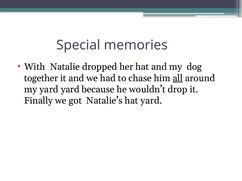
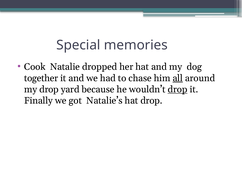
With: With -> Cook
my yard: yard -> drop
drop at (178, 90) underline: none -> present
hat yard: yard -> drop
